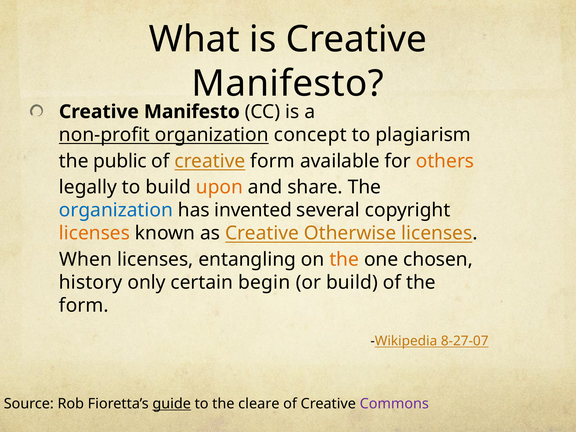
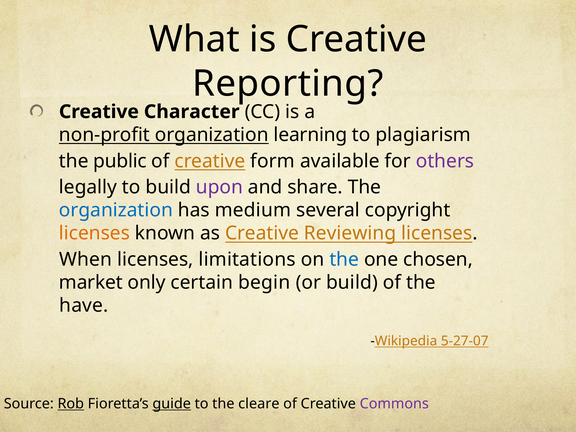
Manifesto at (288, 84): Manifesto -> Reporting
Manifesto at (192, 112): Manifesto -> Character
concept: concept -> learning
others colour: orange -> purple
upon colour: orange -> purple
invented: invented -> medium
Otherwise: Otherwise -> Reviewing
entangling: entangling -> limitations
the at (344, 260) colour: orange -> blue
history: history -> market
form at (84, 306): form -> have
8-27-07: 8-27-07 -> 5-27-07
Rob underline: none -> present
